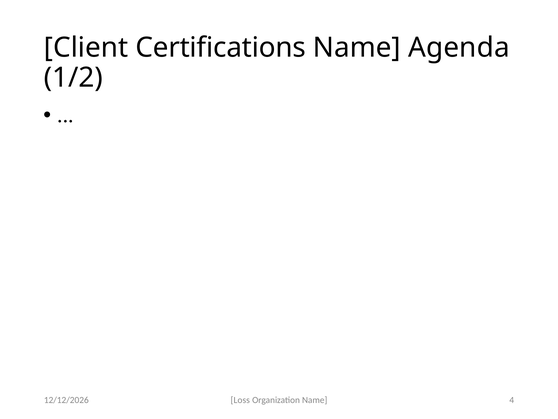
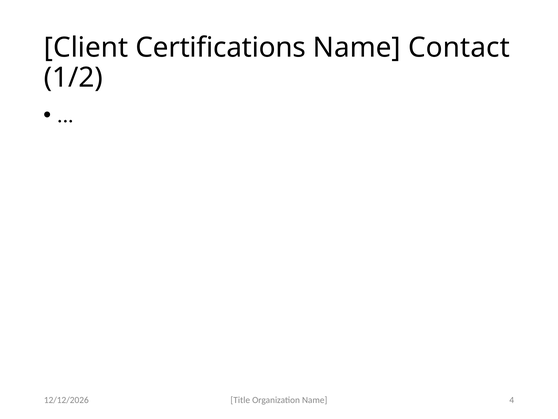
Agenda: Agenda -> Contact
Loss: Loss -> Title
